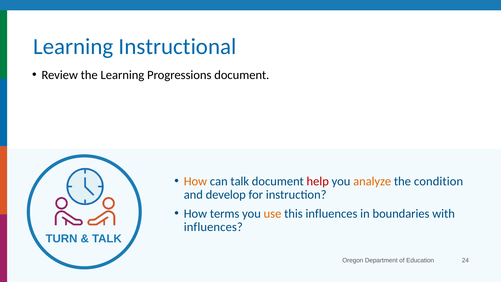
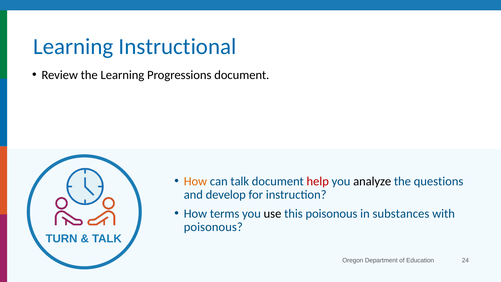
analyze colour: orange -> black
condition: condition -> questions
use colour: orange -> black
this influences: influences -> poisonous
boundaries: boundaries -> substances
influences at (213, 227): influences -> poisonous
